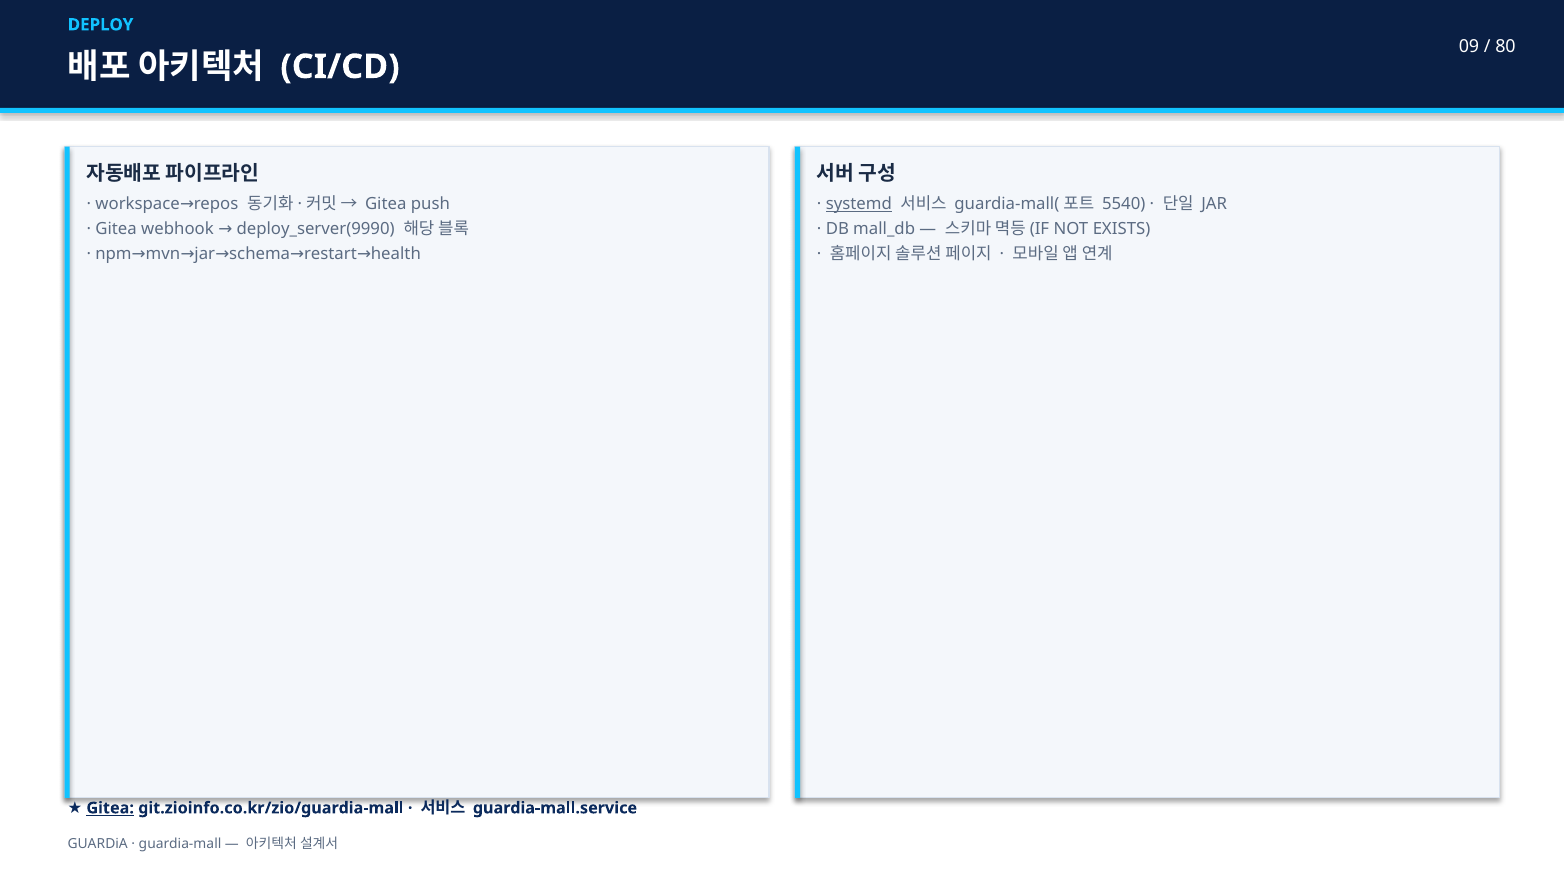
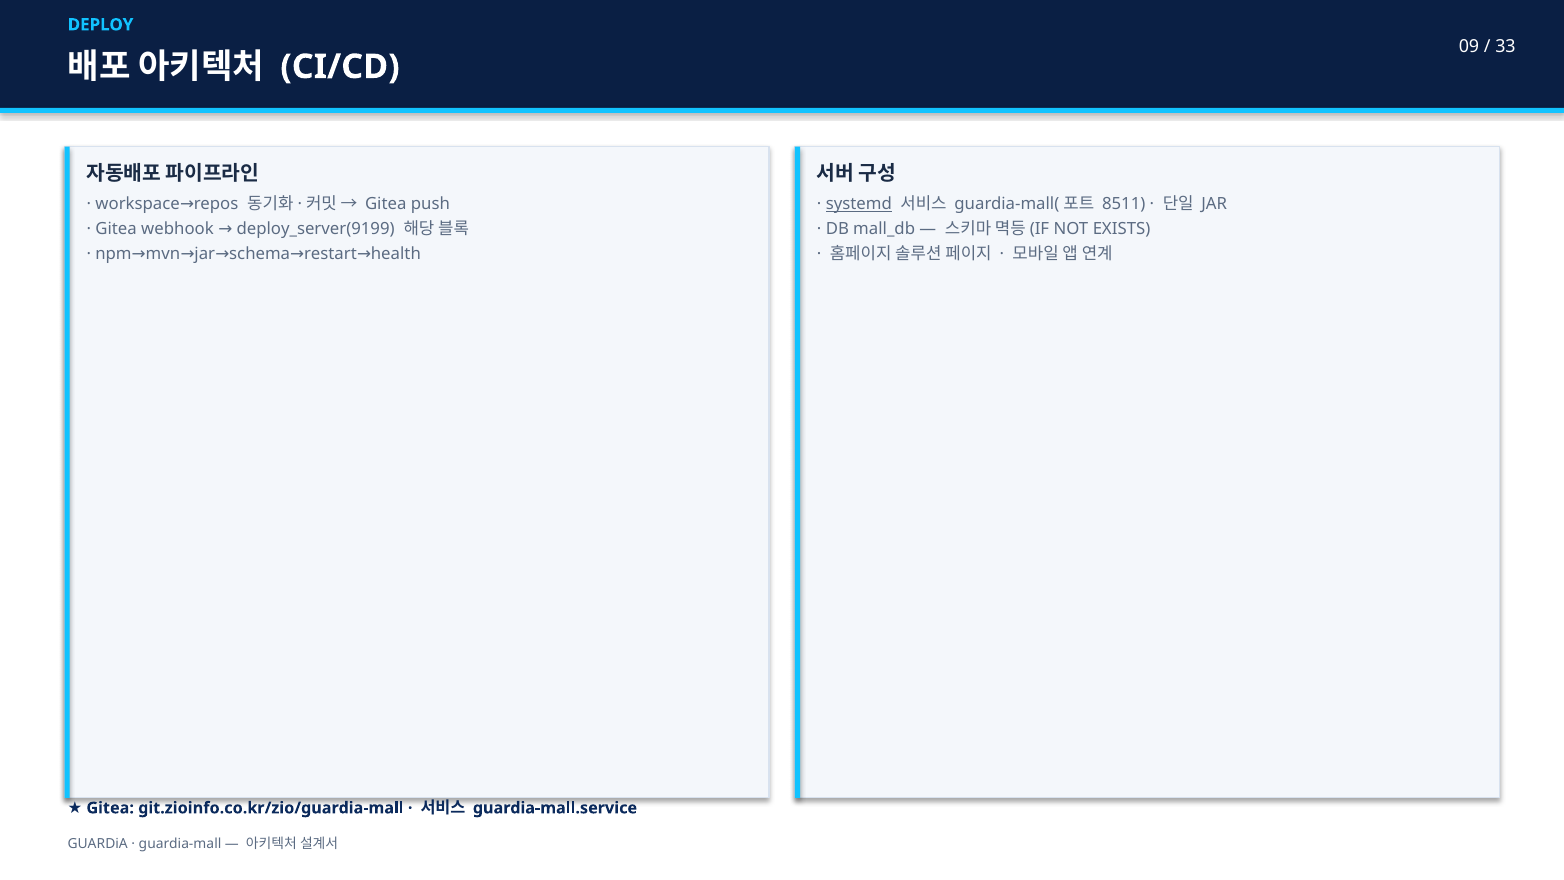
80: 80 -> 33
5540: 5540 -> 8511
deploy_server(9990: deploy_server(9990 -> deploy_server(9199
Gitea at (110, 808) underline: present -> none
